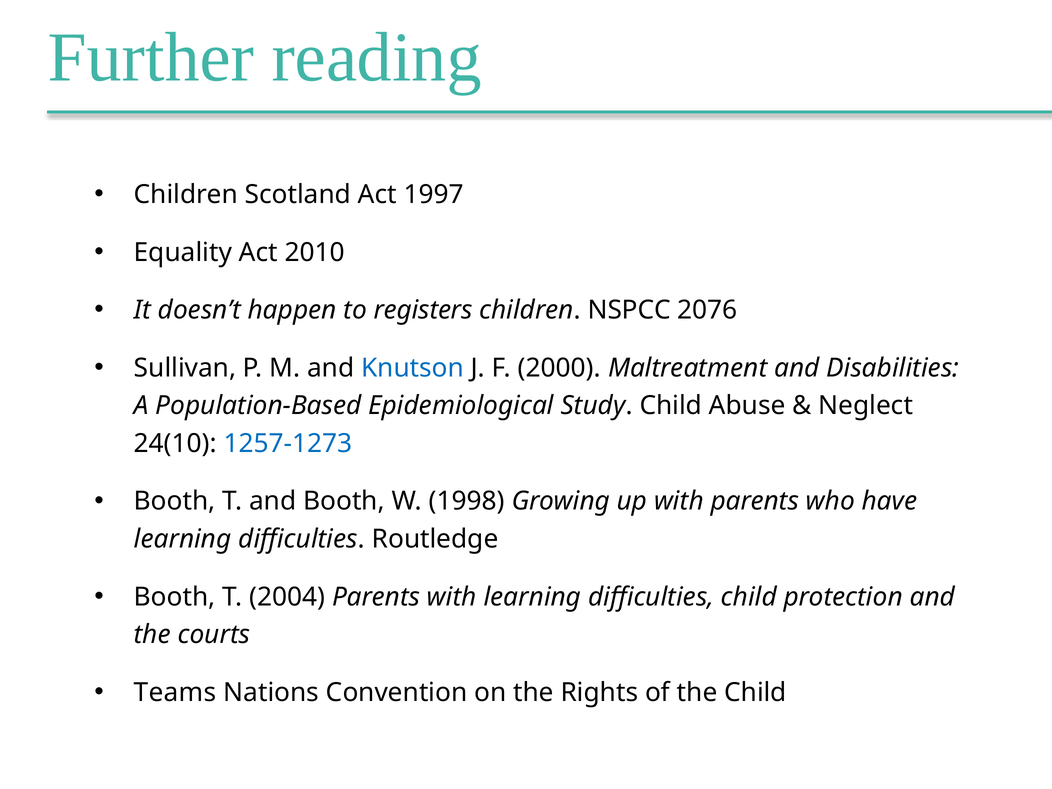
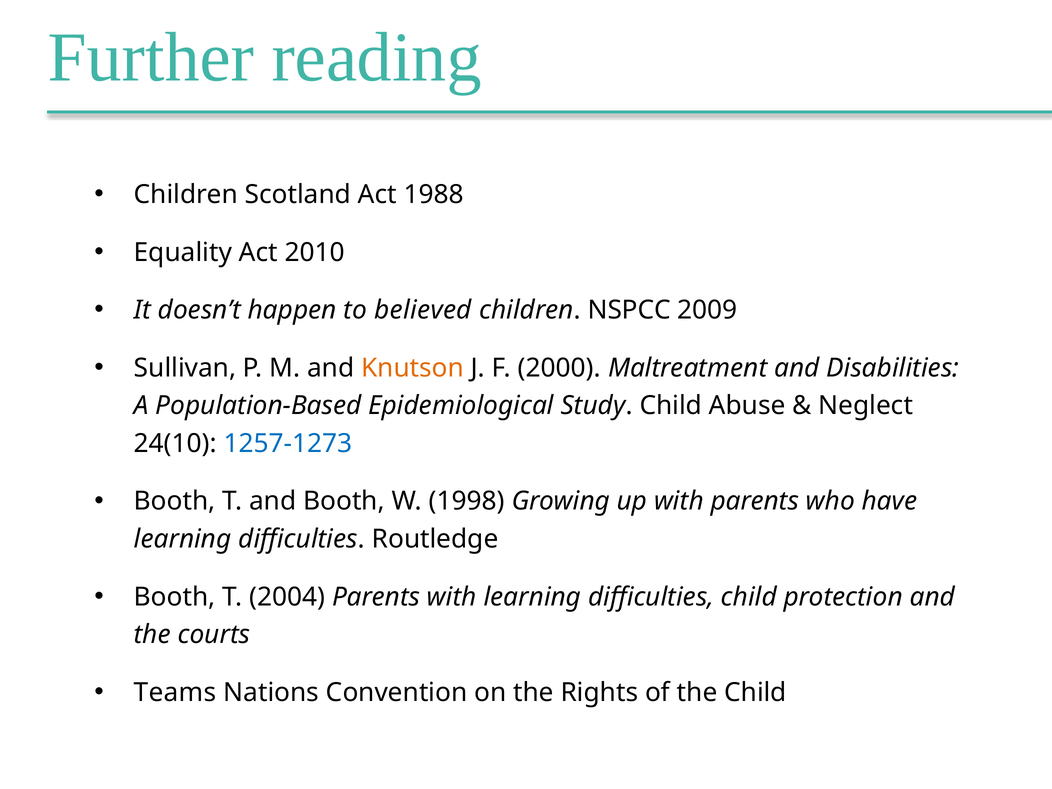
1997: 1997 -> 1988
registers: registers -> believed
2076: 2076 -> 2009
Knutson colour: blue -> orange
